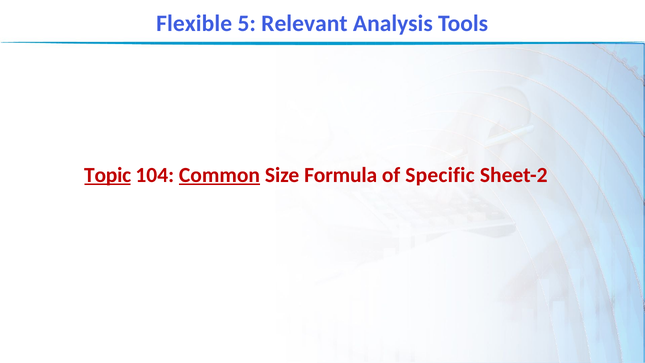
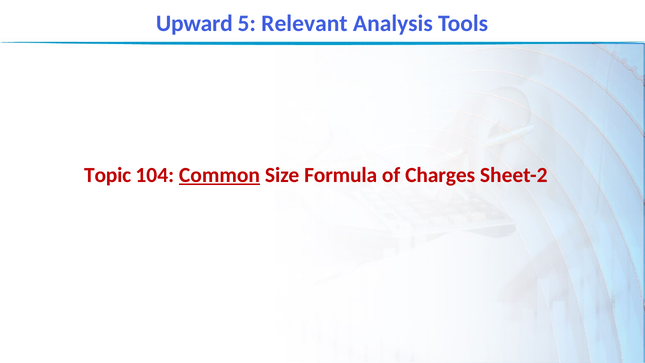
Flexible: Flexible -> Upward
Topic underline: present -> none
Specific: Specific -> Charges
